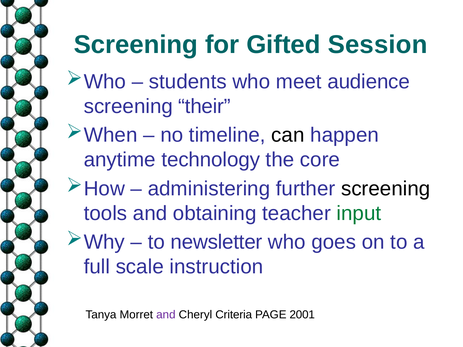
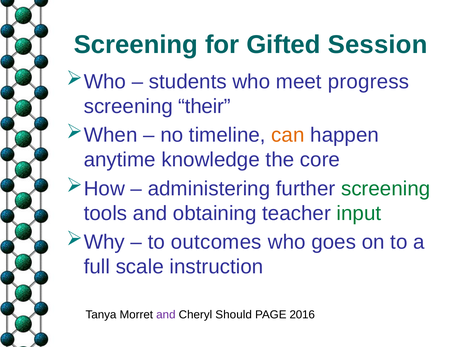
audience: audience -> progress
can colour: black -> orange
technology: technology -> knowledge
screening at (386, 189) colour: black -> green
newsletter: newsletter -> outcomes
Criteria: Criteria -> Should
2001: 2001 -> 2016
